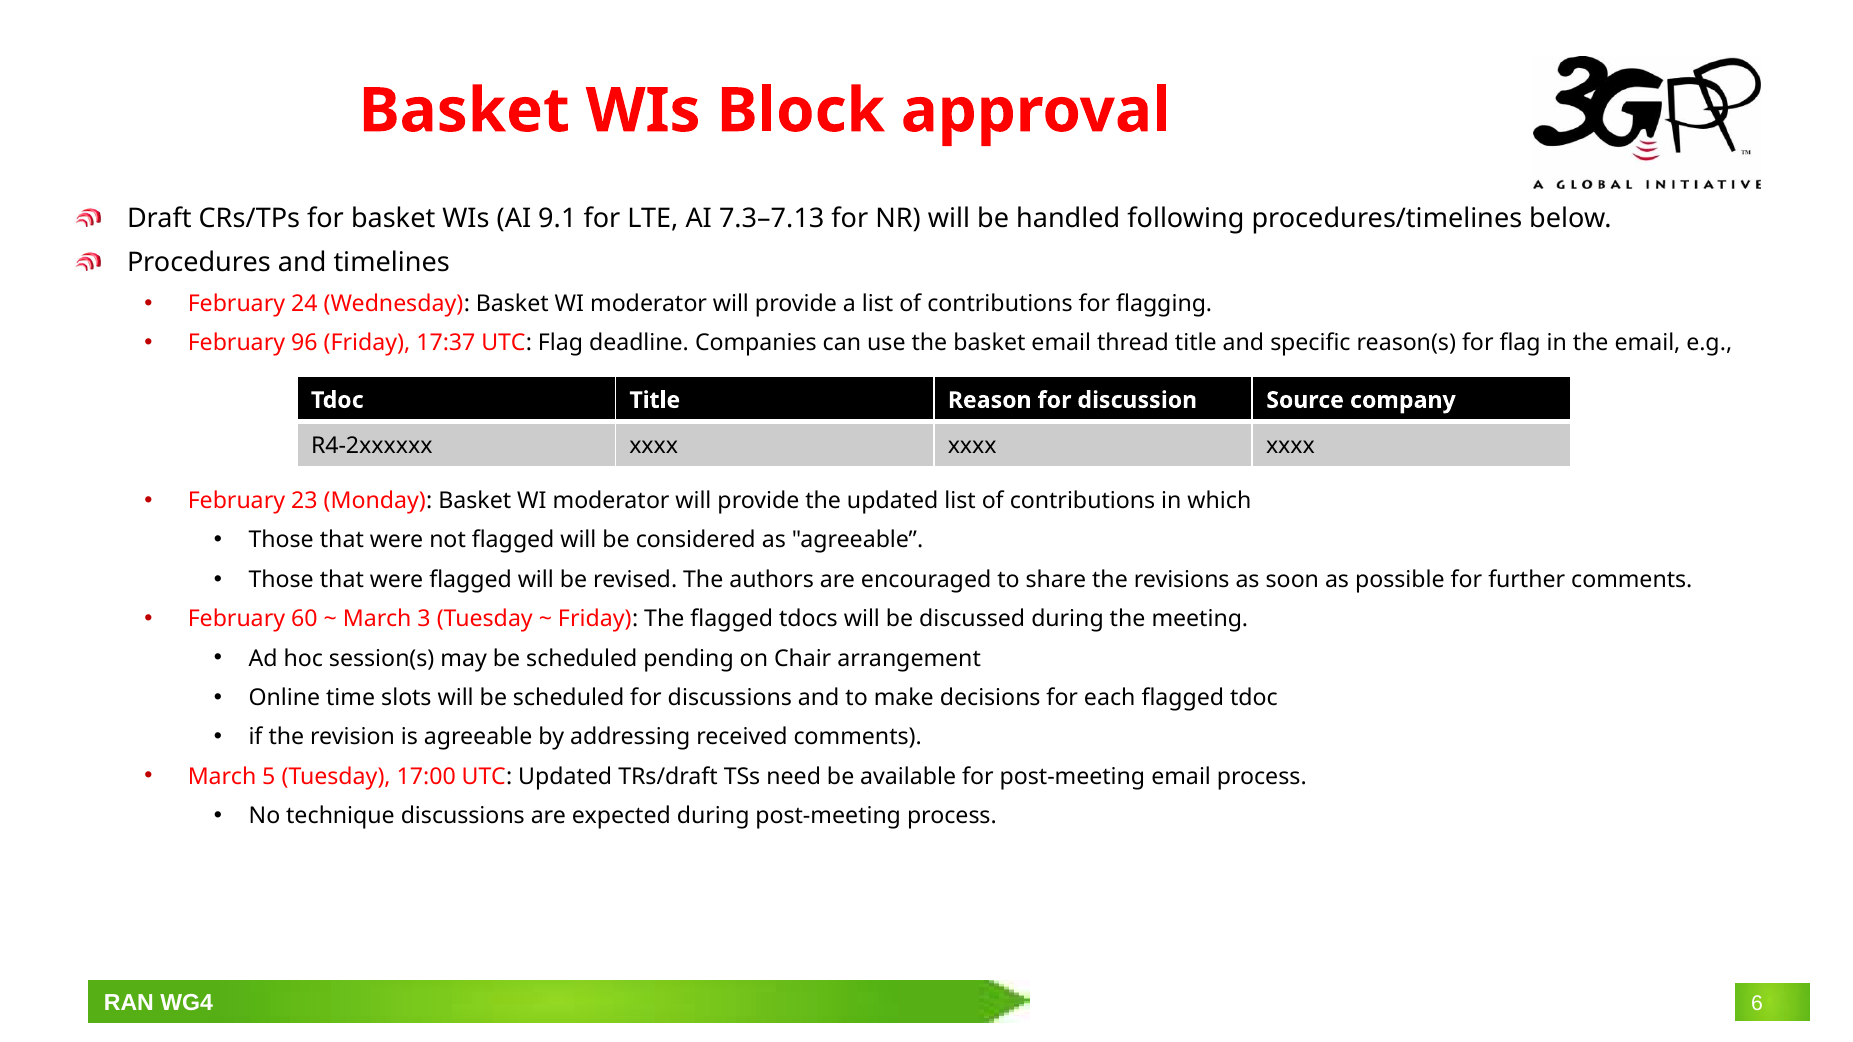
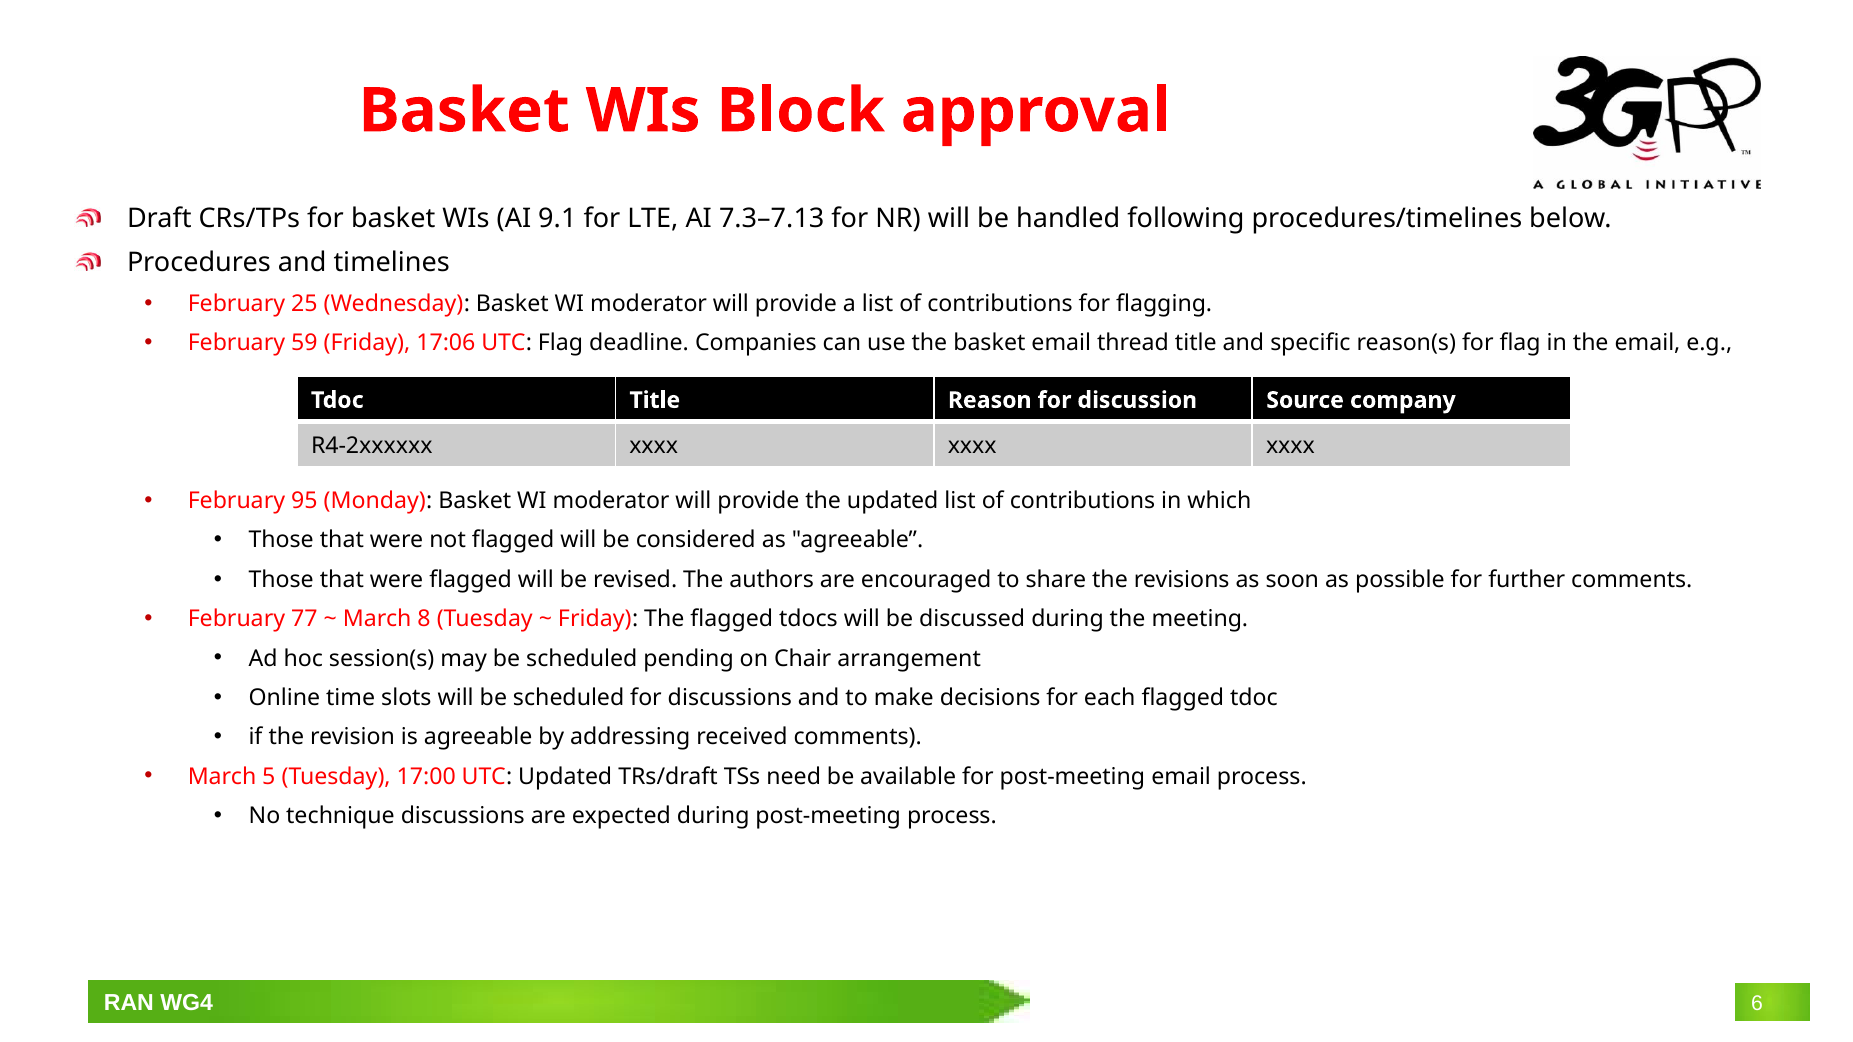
24: 24 -> 25
96: 96 -> 59
17:37: 17:37 -> 17:06
23: 23 -> 95
60: 60 -> 77
3: 3 -> 8
